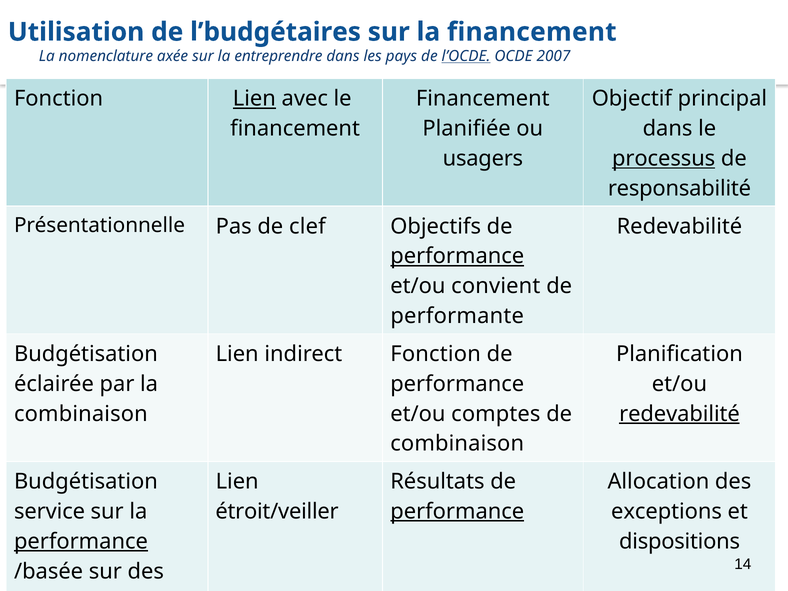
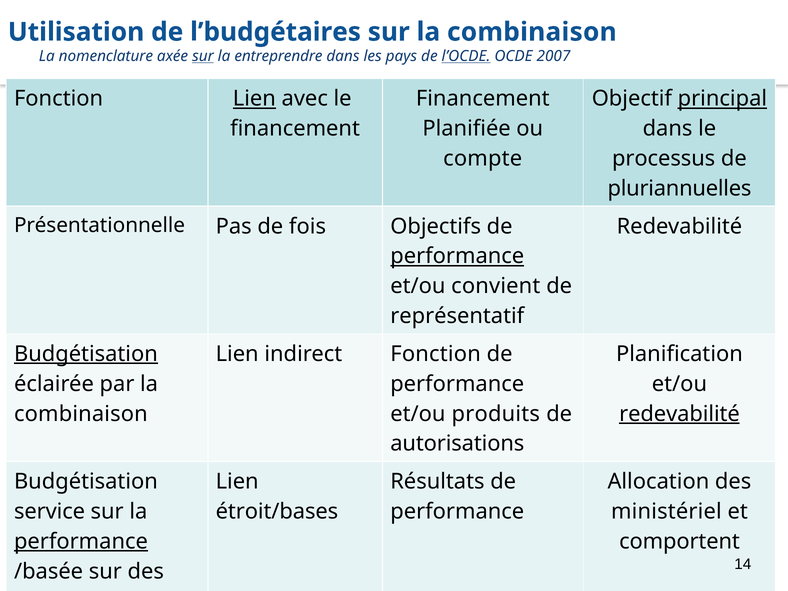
sur la financement: financement -> combinaison
sur at (203, 56) underline: none -> present
principal underline: none -> present
usagers: usagers -> compte
processus underline: present -> none
responsabilité: responsabilité -> pluriannuelles
clef: clef -> fois
performante: performante -> représentatif
Budgétisation at (86, 354) underline: none -> present
comptes: comptes -> produits
combinaison at (457, 444): combinaison -> autorisations
étroit/veiller: étroit/veiller -> étroit/bases
performance at (457, 511) underline: present -> none
exceptions: exceptions -> ministériel
dispositions: dispositions -> comportent
